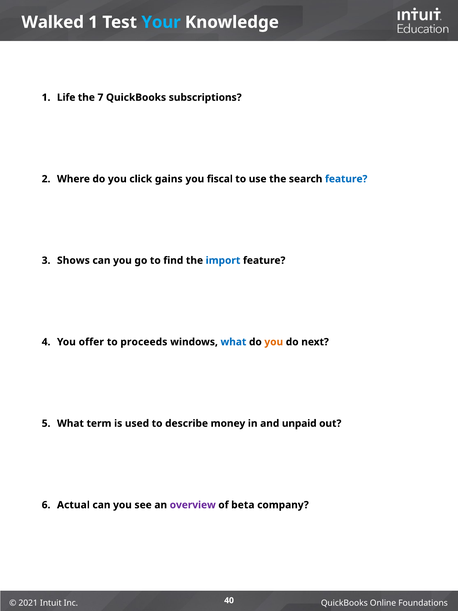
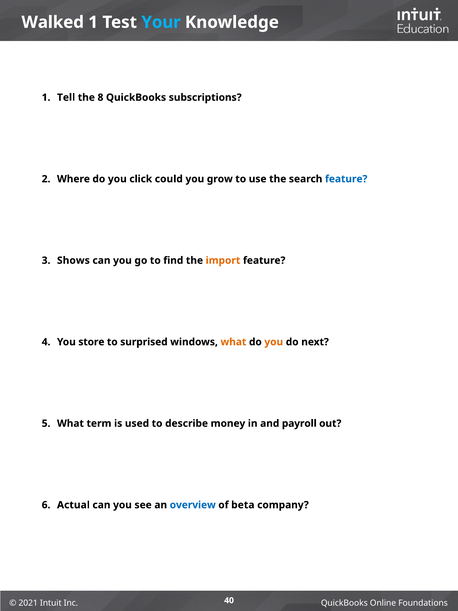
Life: Life -> Tell
7: 7 -> 8
gains: gains -> could
fiscal: fiscal -> grow
import colour: blue -> orange
offer: offer -> store
proceeds: proceeds -> surprised
what at (233, 342) colour: blue -> orange
unpaid: unpaid -> payroll
overview colour: purple -> blue
